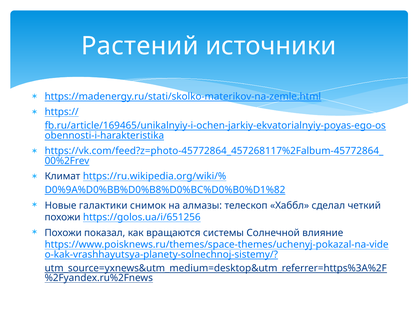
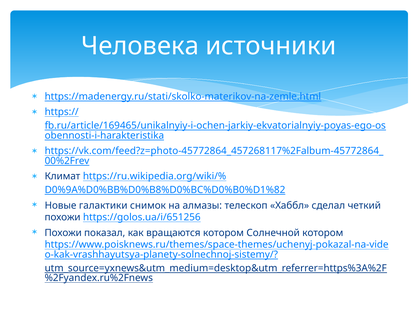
Растений: Растений -> Человека
вращаются системы: системы -> котором
Солнечной влияние: влияние -> котором
